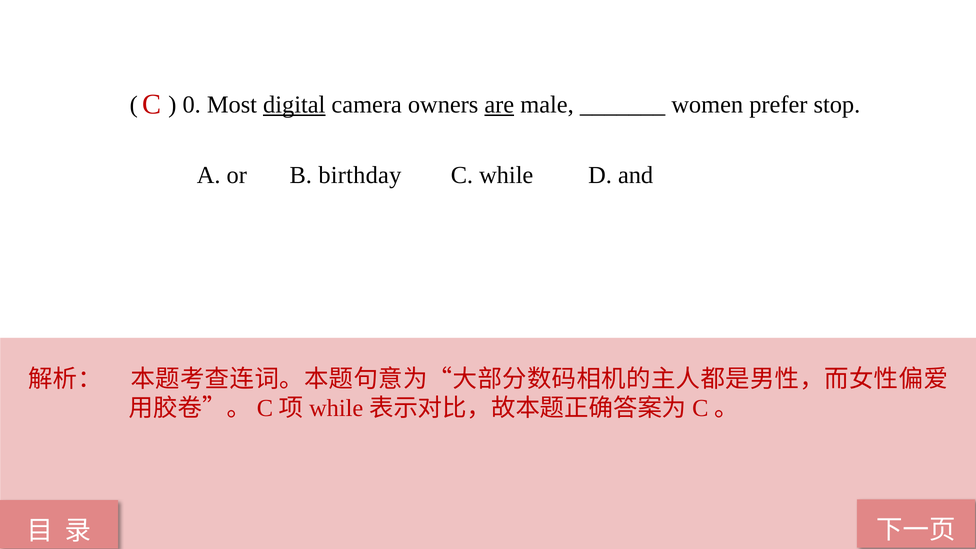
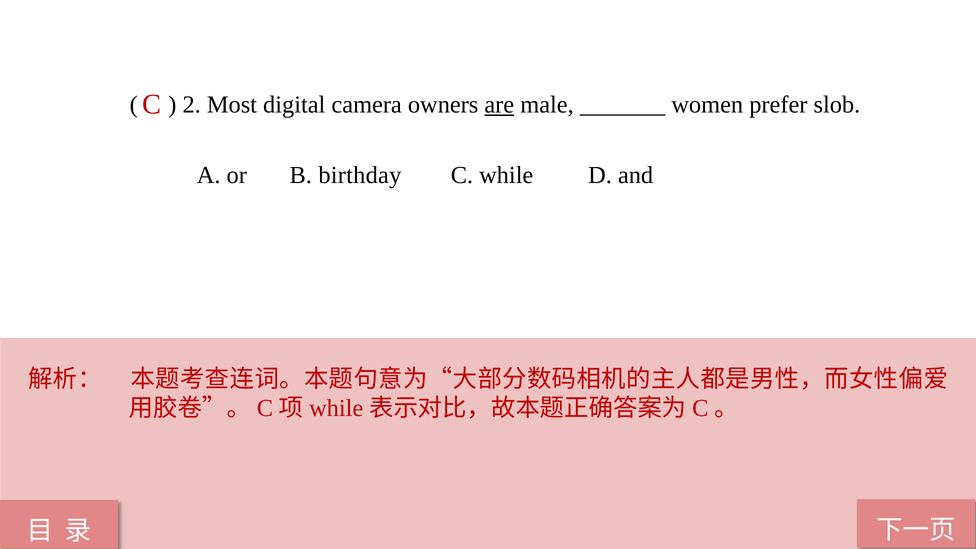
0: 0 -> 2
digital underline: present -> none
stop: stop -> slob
